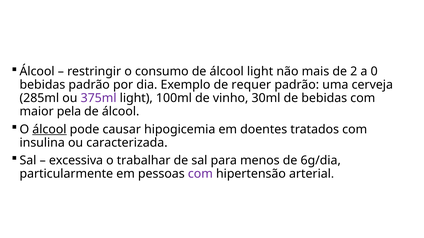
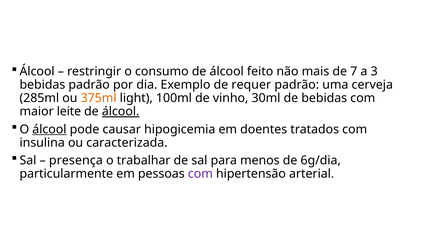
álcool light: light -> feito
2: 2 -> 7
0: 0 -> 3
375ml colour: purple -> orange
pela: pela -> leite
álcool at (121, 112) underline: none -> present
excessiva: excessiva -> presença
